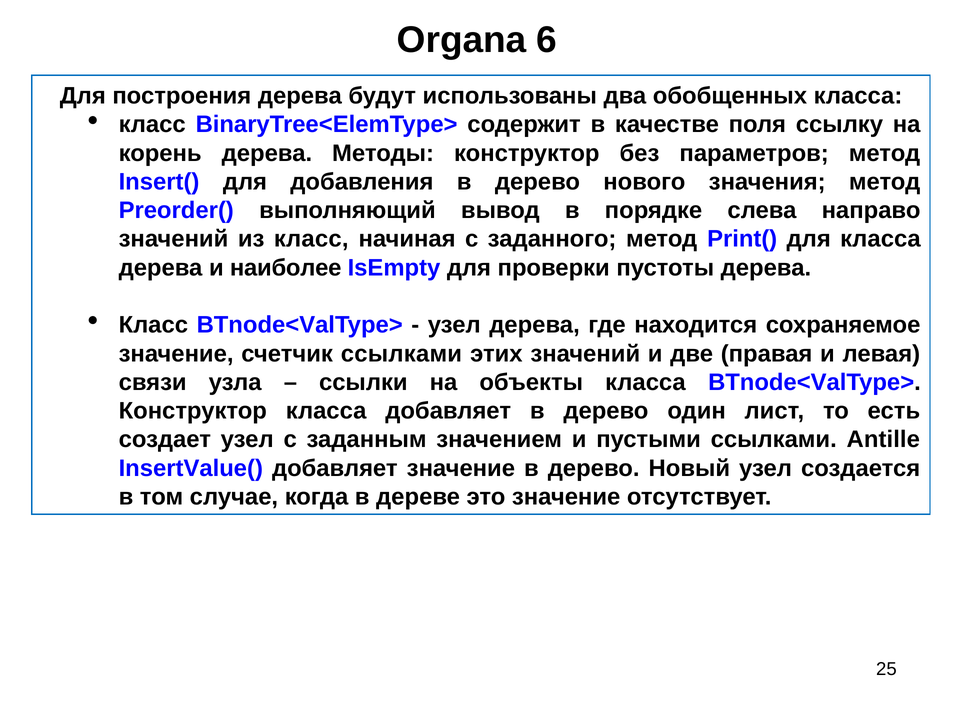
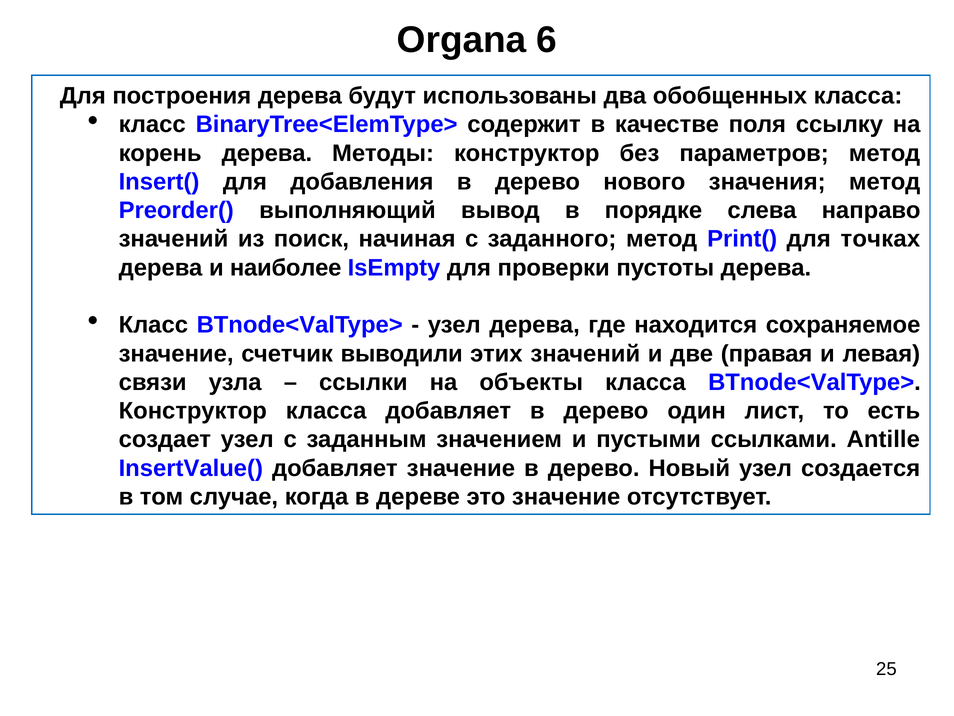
из класс: класс -> поиск
для класса: класса -> точках
счетчик ссылками: ссылками -> выводили
